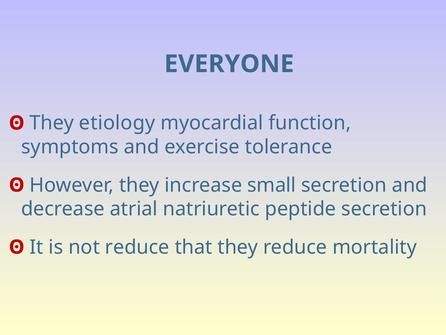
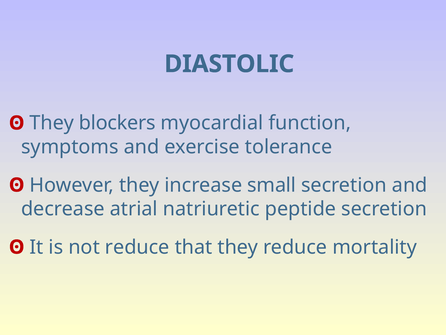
EVERYONE: EVERYONE -> DIASTOLIC
etiology: etiology -> blockers
